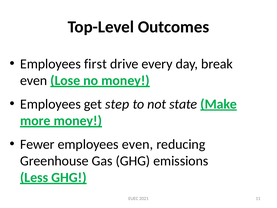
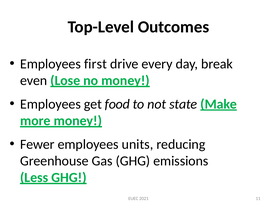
step: step -> food
employees even: even -> units
